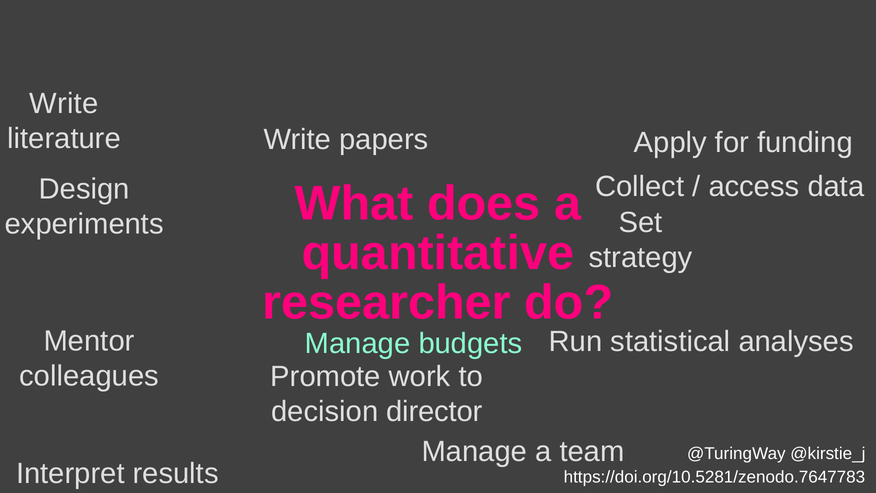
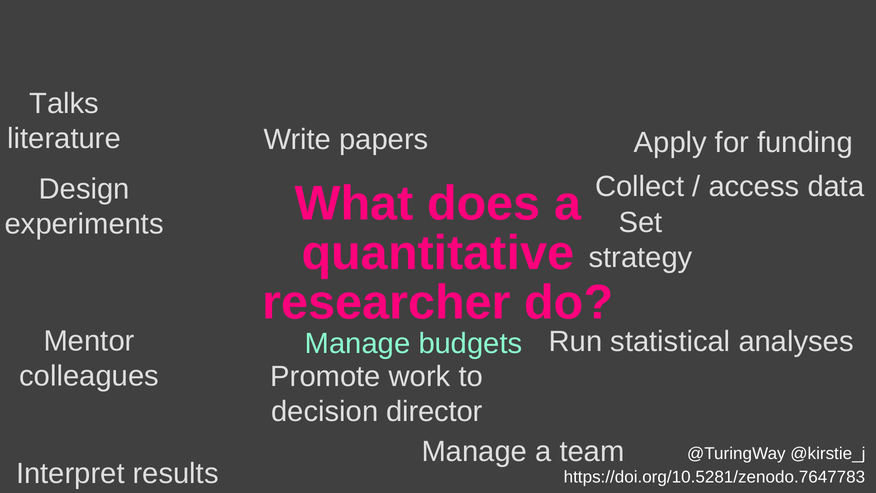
Write at (64, 104): Write -> Talks
